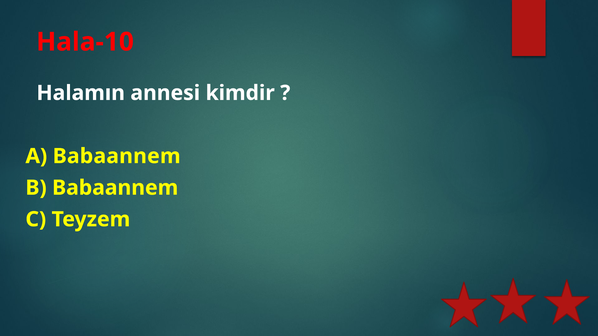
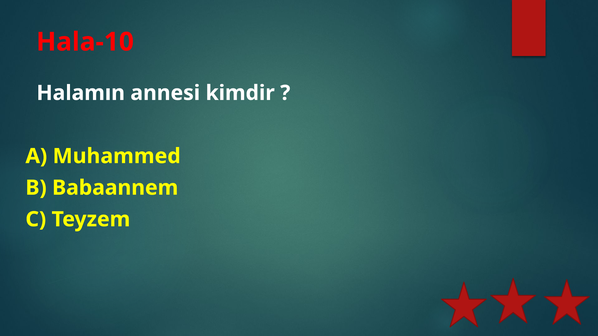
A Babaannem: Babaannem -> Muhammed
